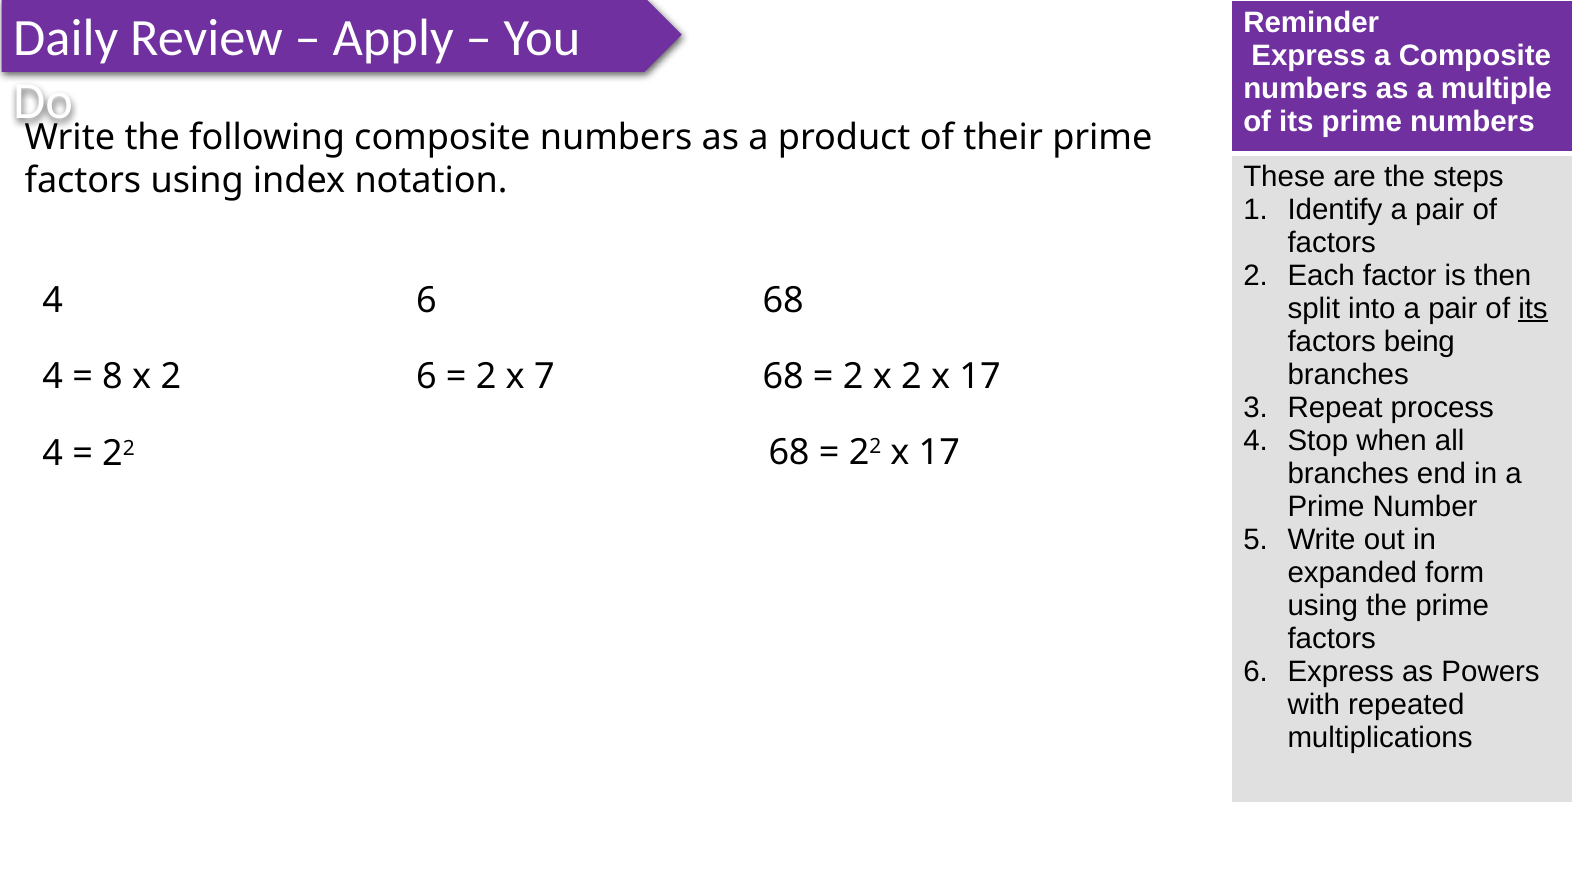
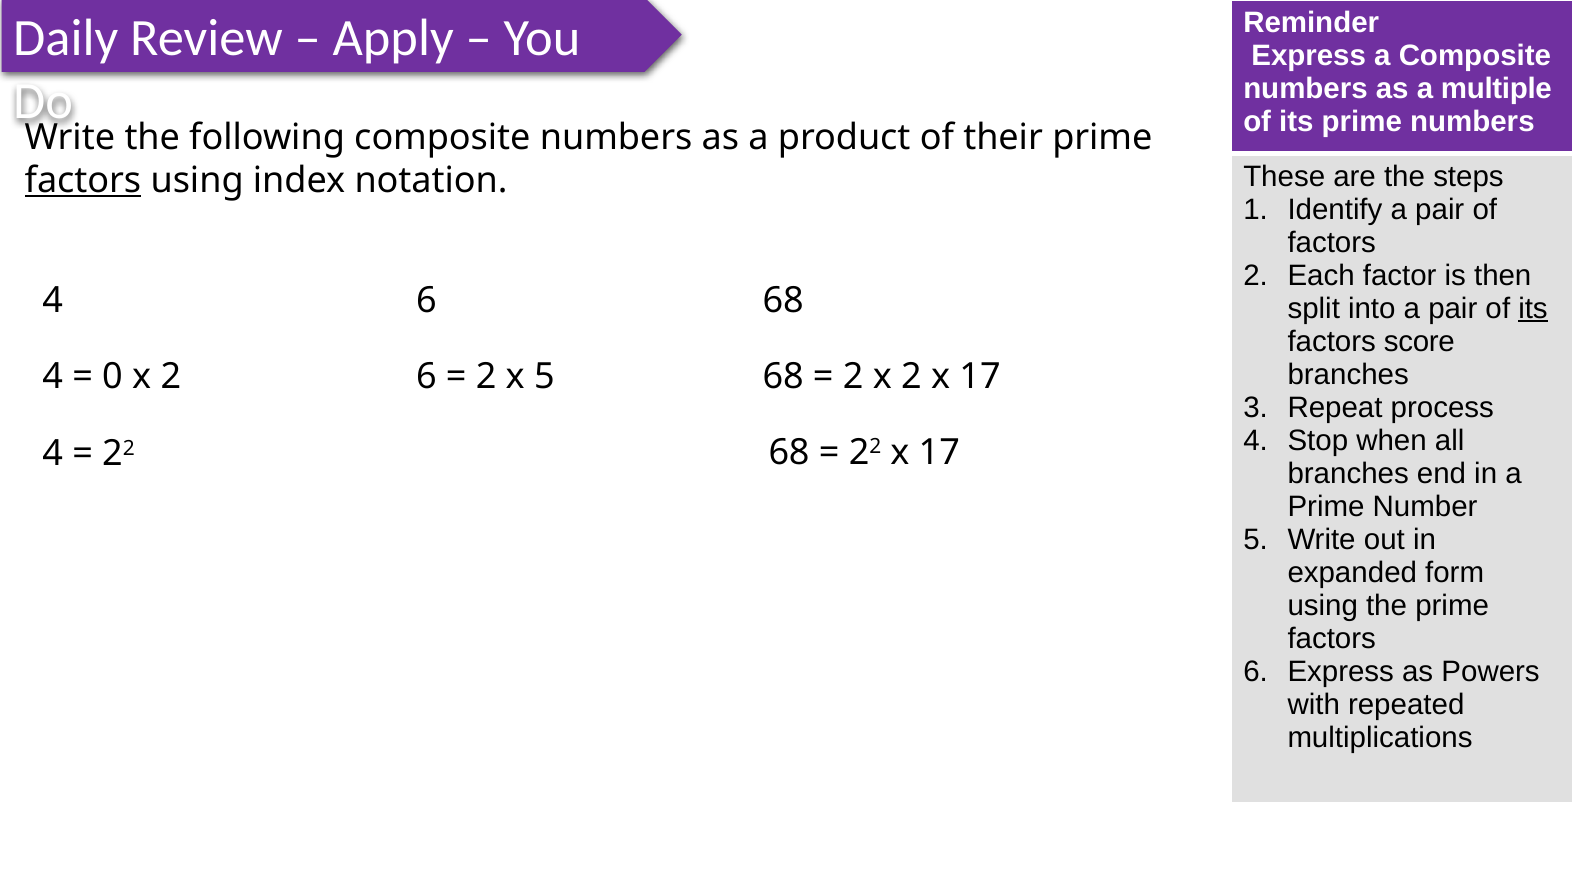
factors at (83, 180) underline: none -> present
being: being -> score
8: 8 -> 0
x 7: 7 -> 5
